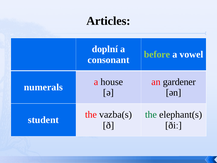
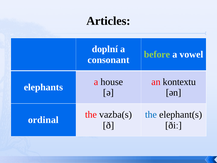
gardener: gardener -> kontextu
numerals: numerals -> elephants
the at (151, 114) colour: green -> blue
student: student -> ordinal
